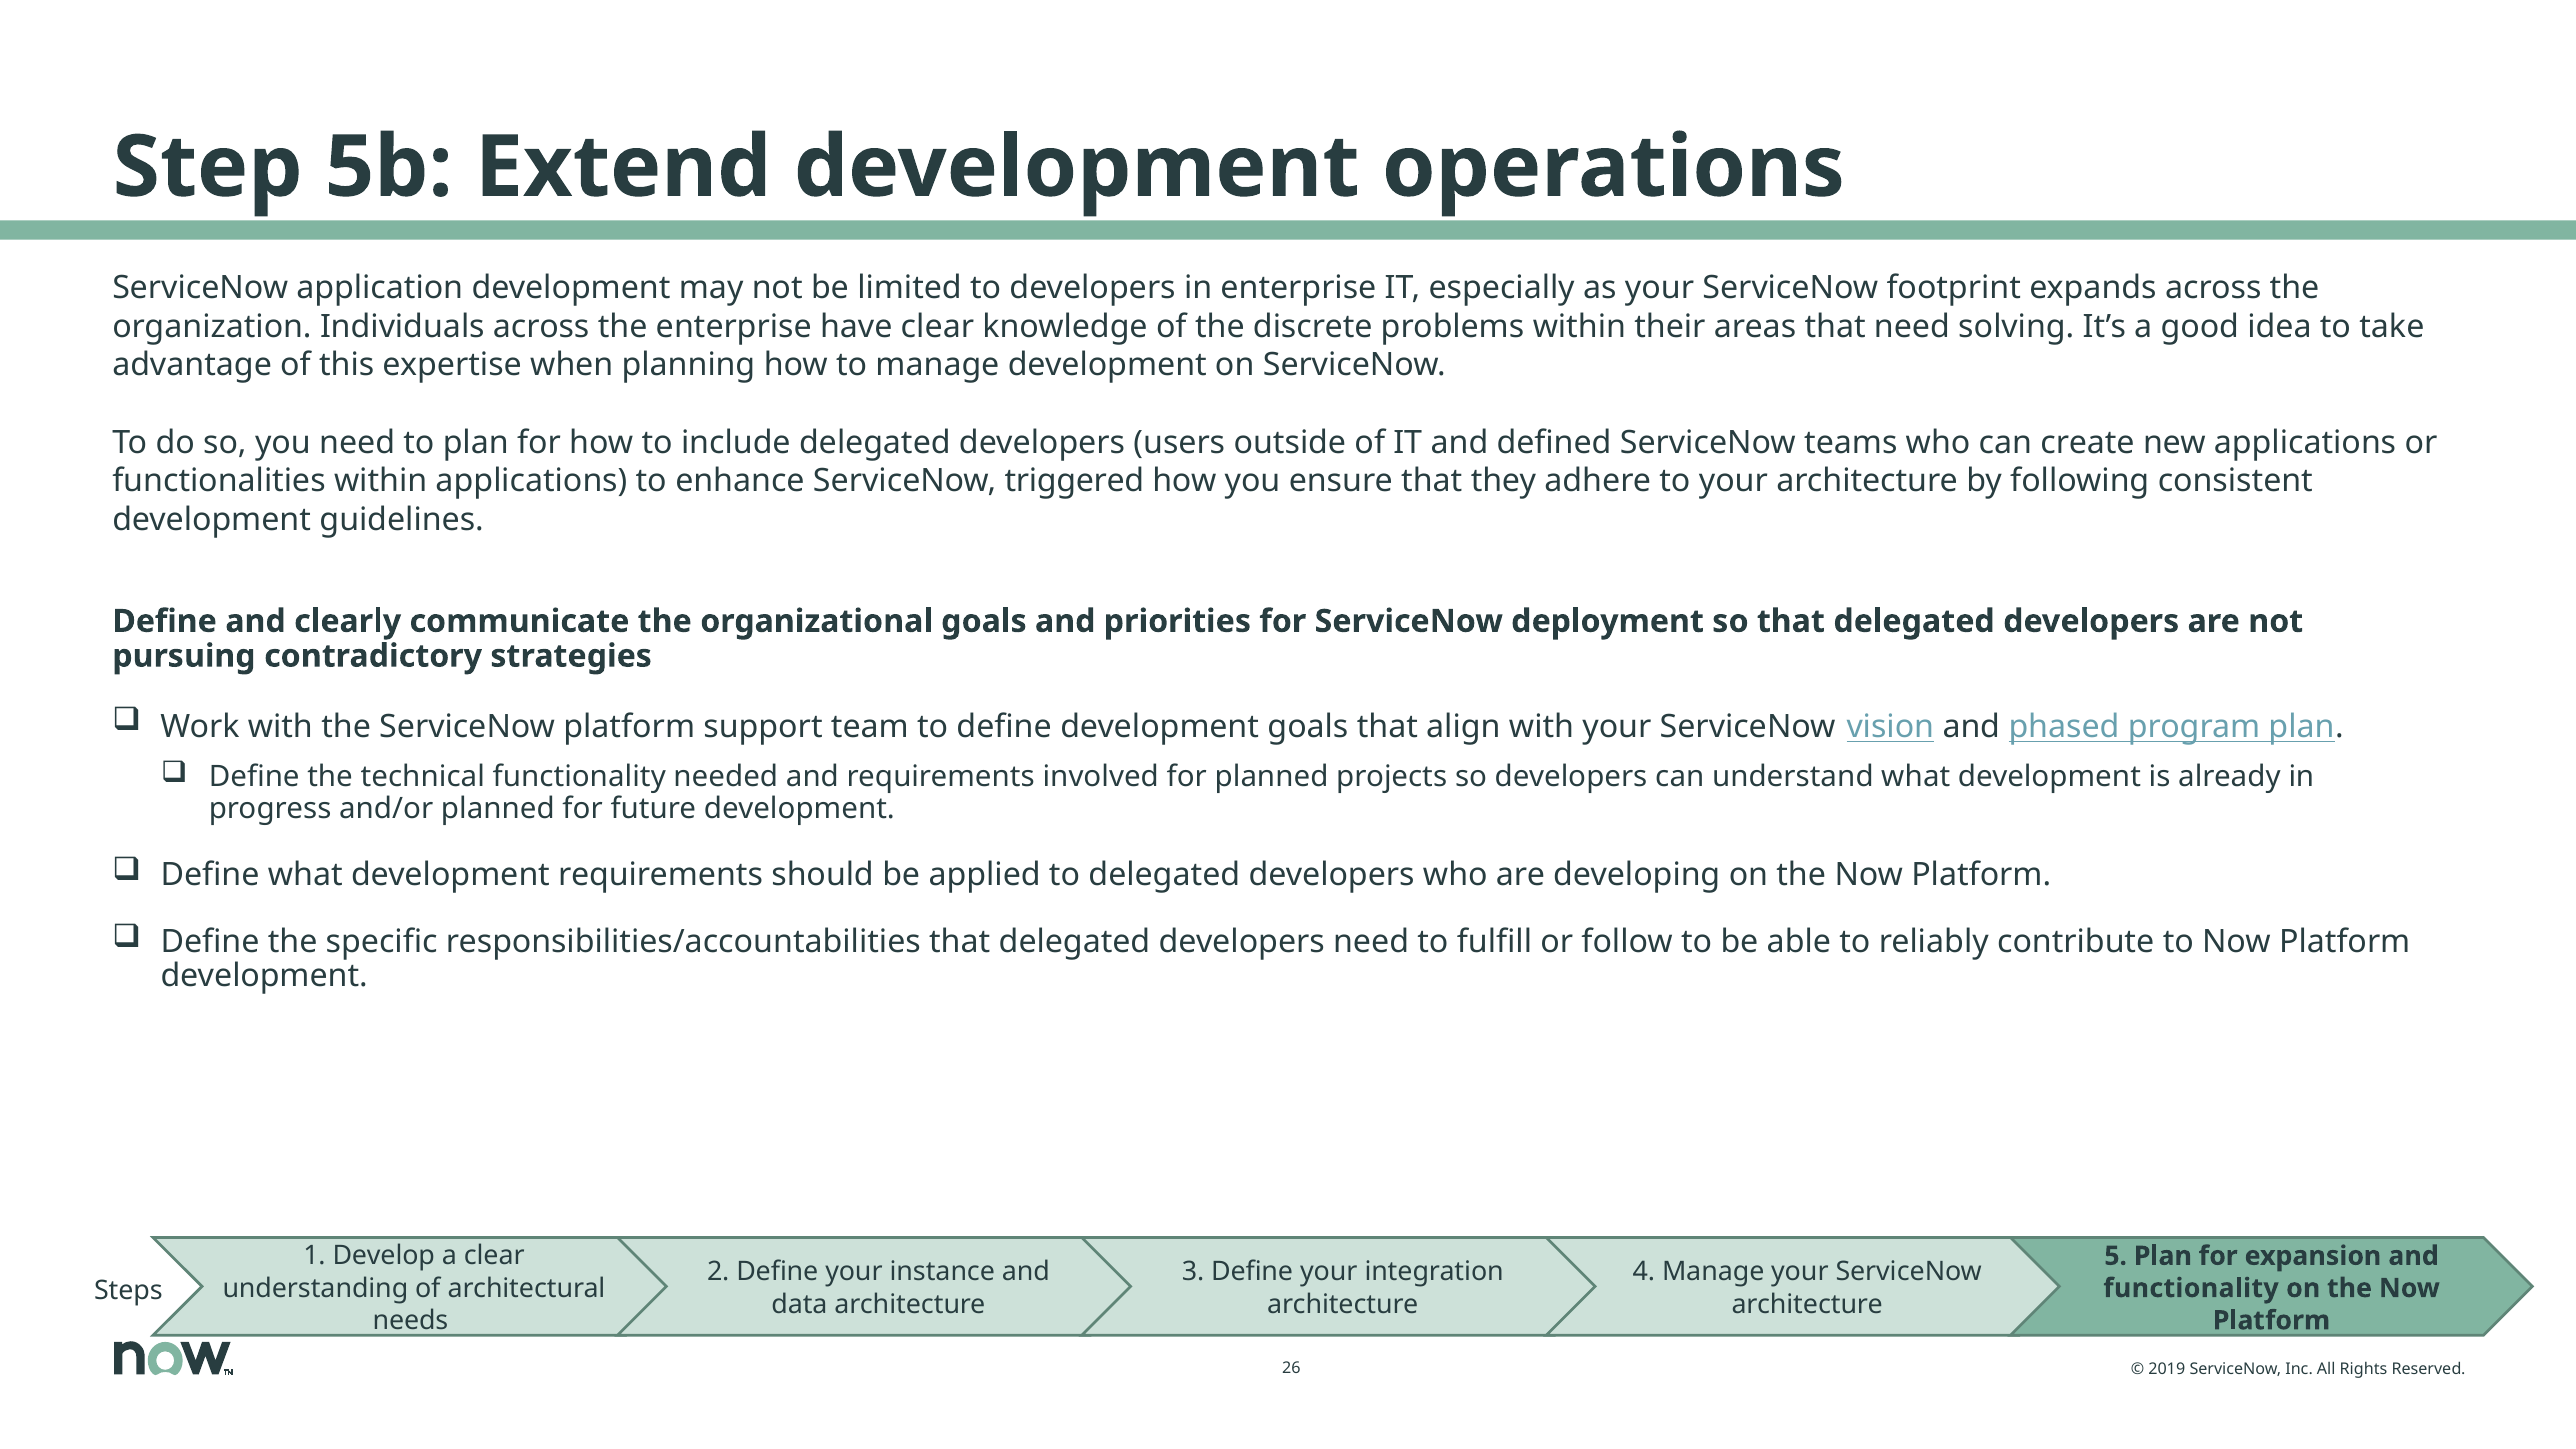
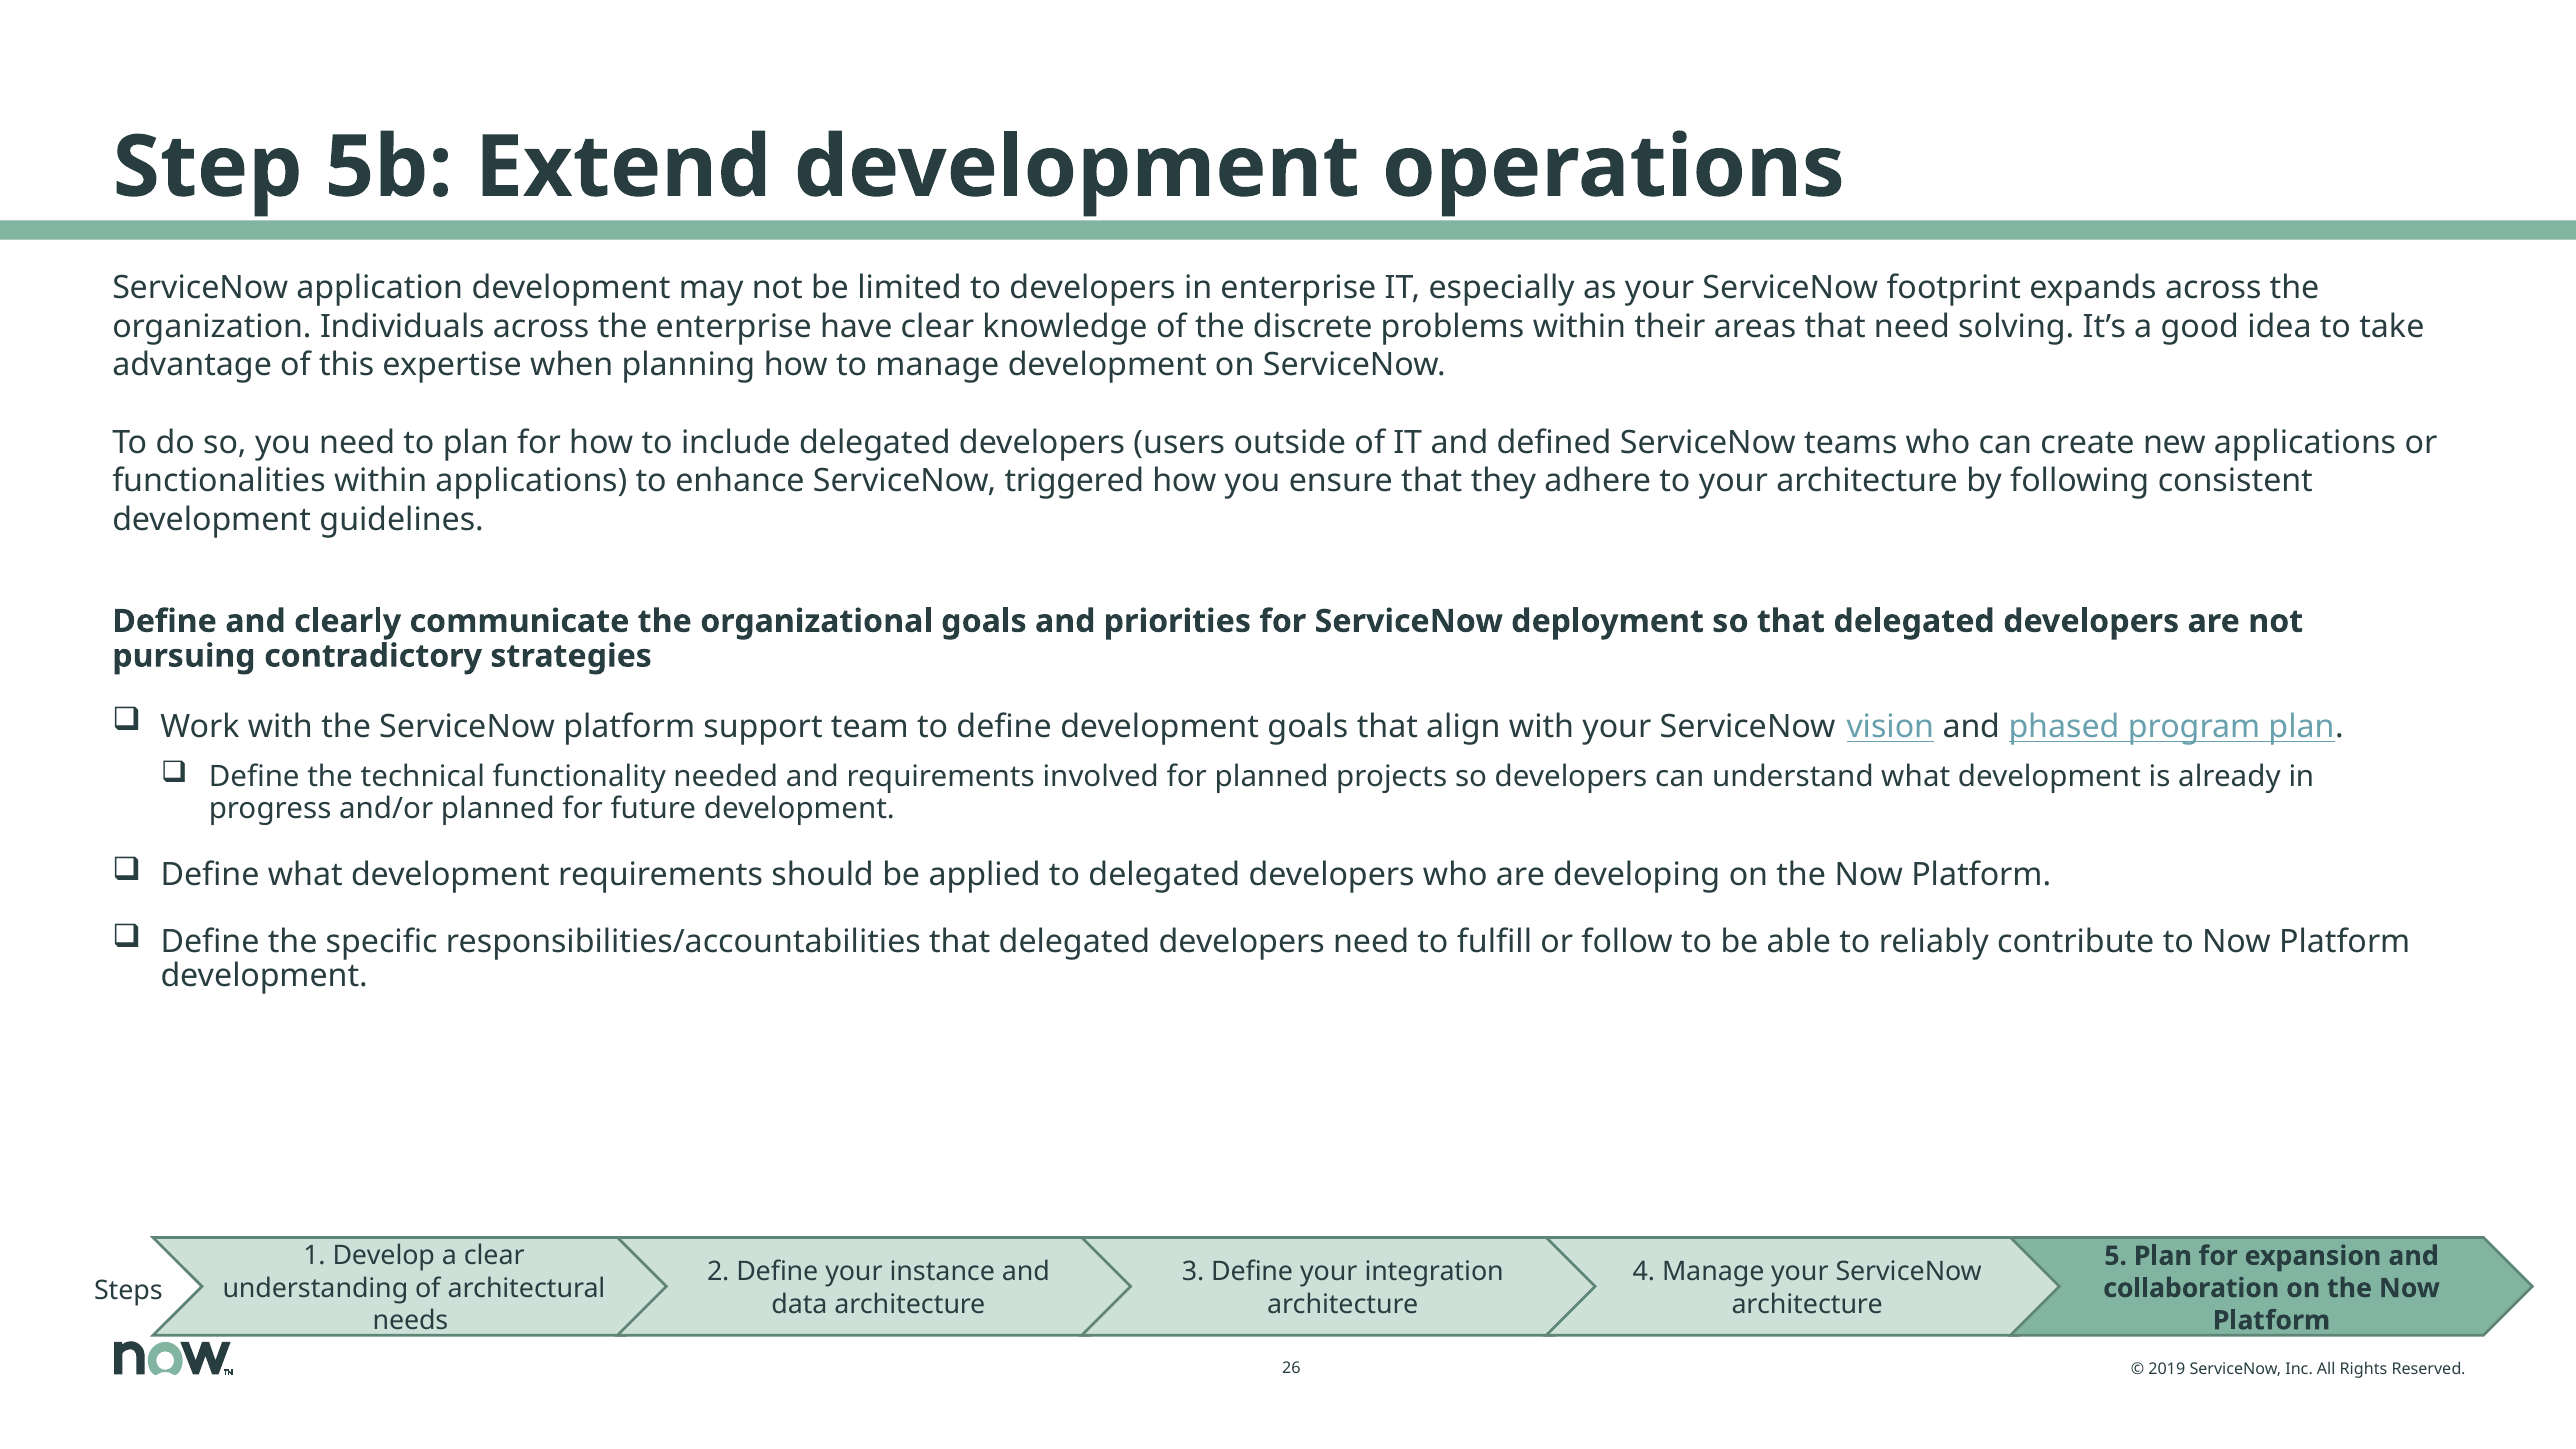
functionality at (2191, 1289): functionality -> collaboration
